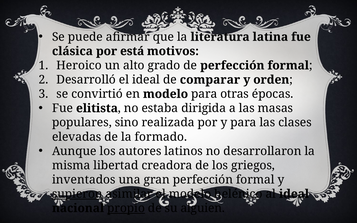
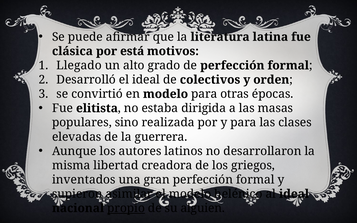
Heroico: Heroico -> Llegado
comparar: comparar -> colectivos
formado: formado -> guerrera
supieron underline: present -> none
